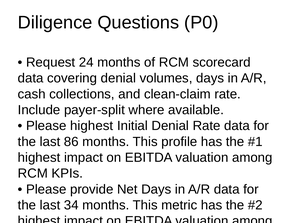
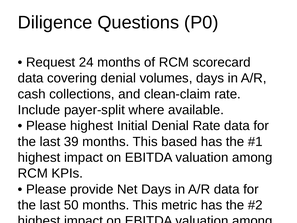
86: 86 -> 39
profile: profile -> based
34: 34 -> 50
